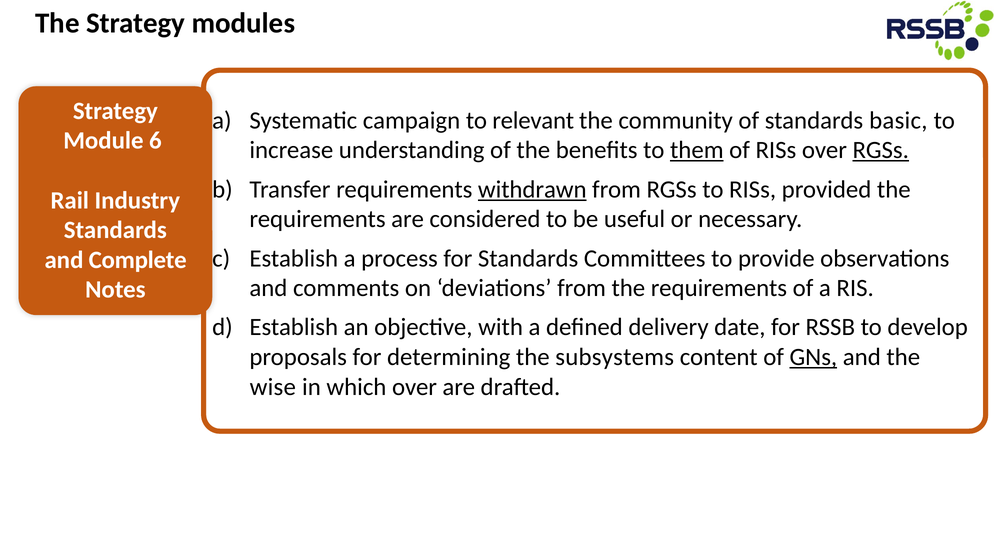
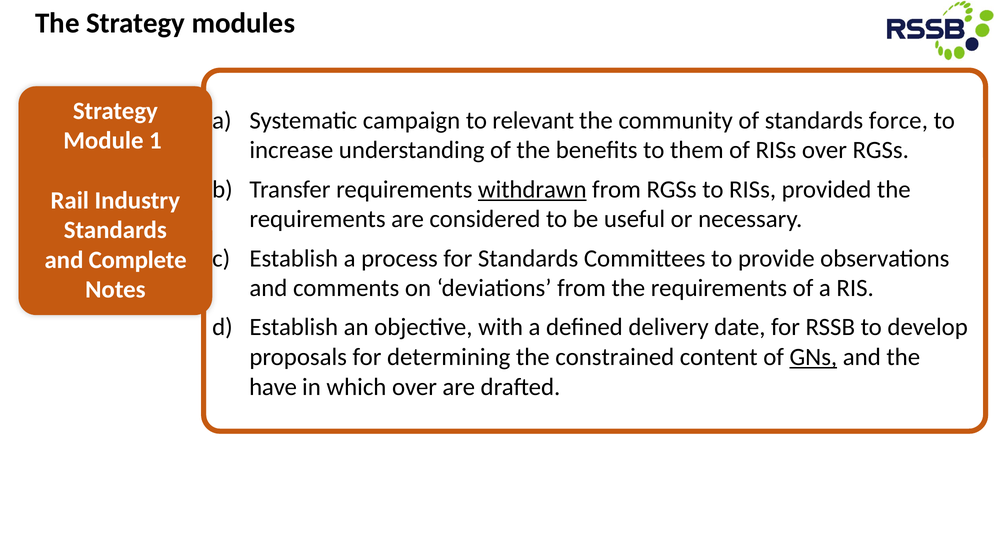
basic: basic -> force
6: 6 -> 1
them underline: present -> none
RGSs at (881, 150) underline: present -> none
subsystems: subsystems -> constrained
wise: wise -> have
